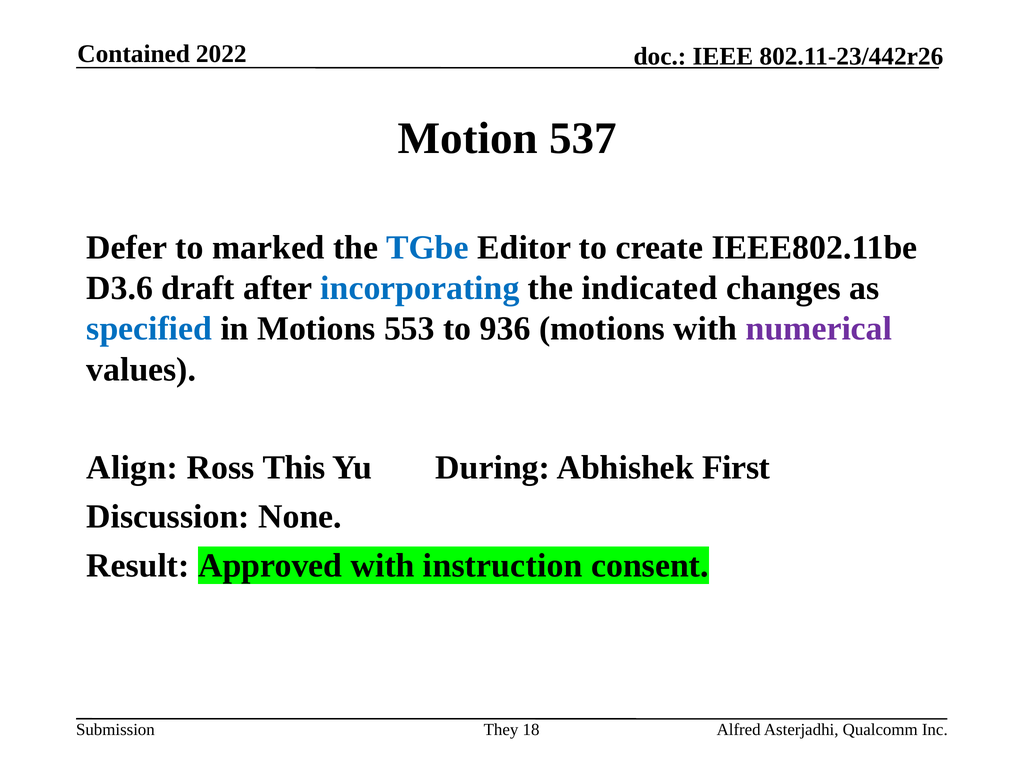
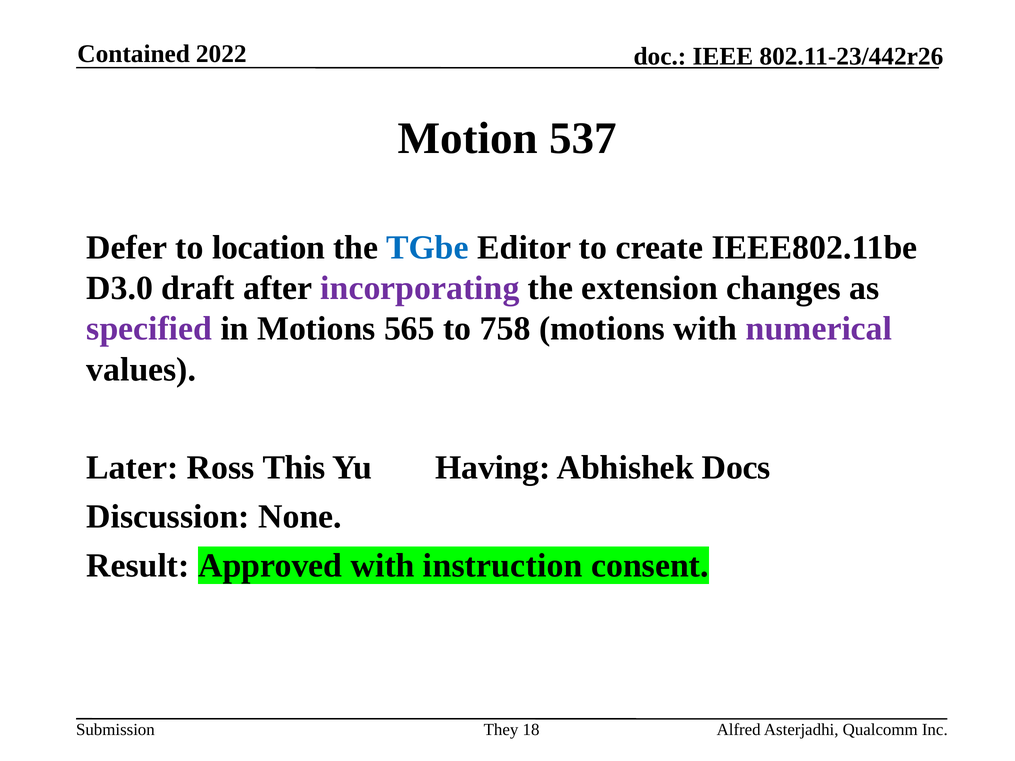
marked: marked -> location
D3.6: D3.6 -> D3.0
incorporating colour: blue -> purple
indicated: indicated -> extension
specified colour: blue -> purple
553: 553 -> 565
936: 936 -> 758
Align: Align -> Later
During: During -> Having
First: First -> Docs
